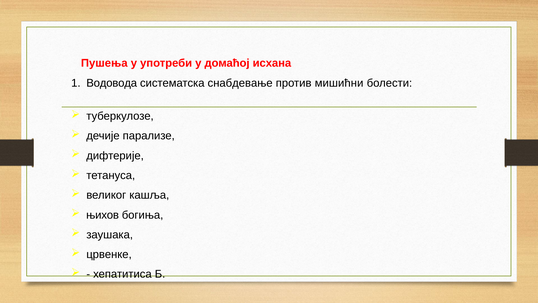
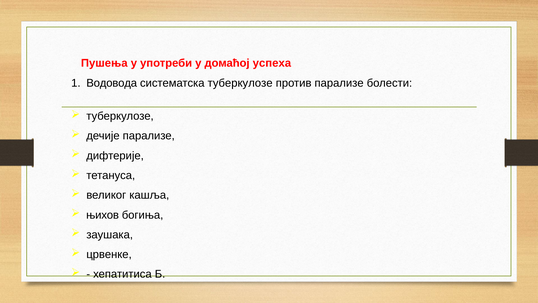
исхана: исхана -> успеха
систематска снабдевање: снабдевање -> туберкулозе
против мишићни: мишићни -> парализе
